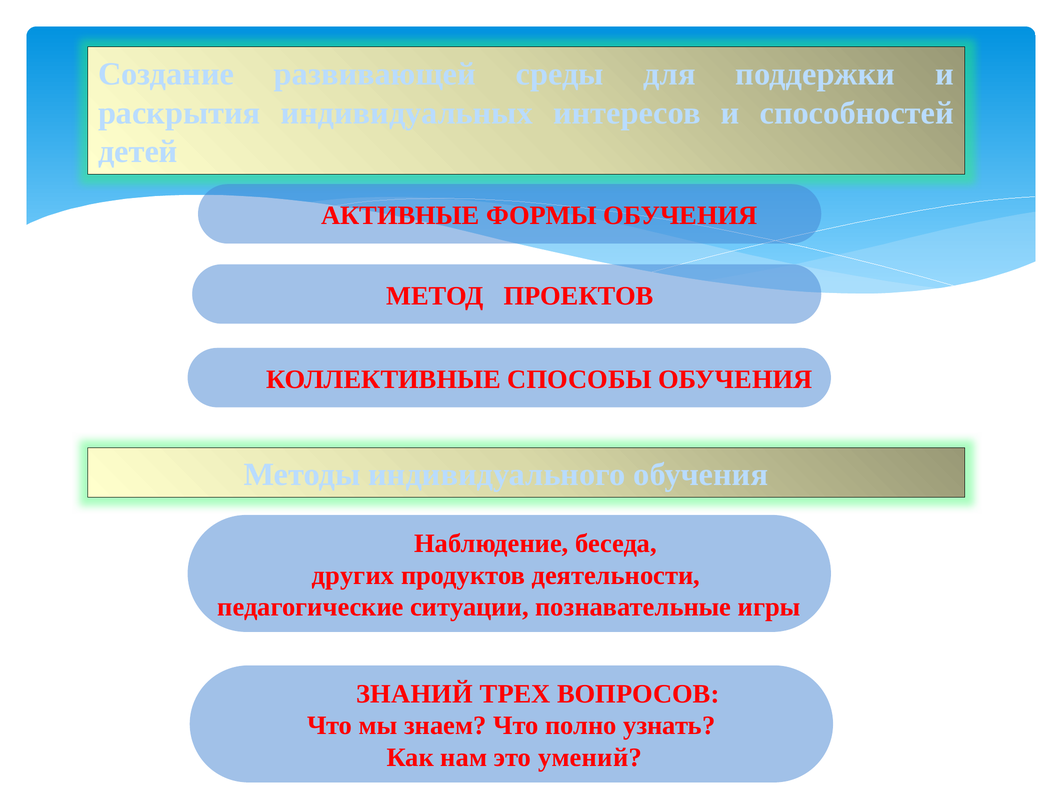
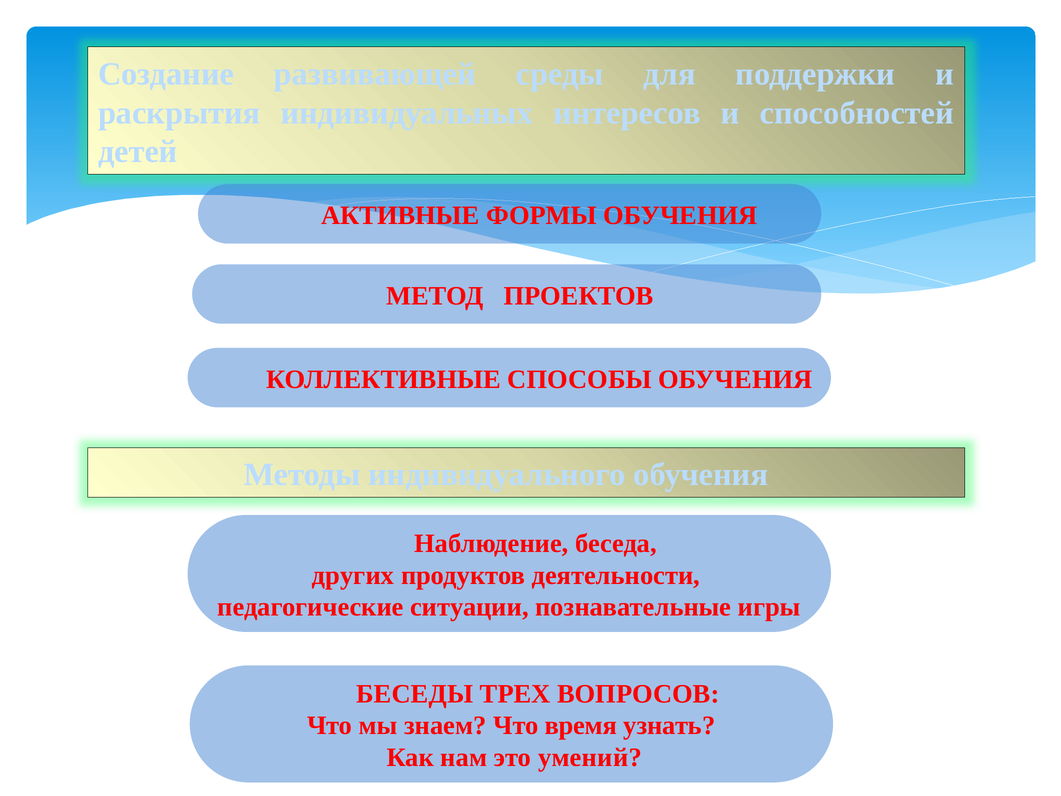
ЗНАНИЙ: ЗНАНИЙ -> БЕСЕДЫ
полно: полно -> время
